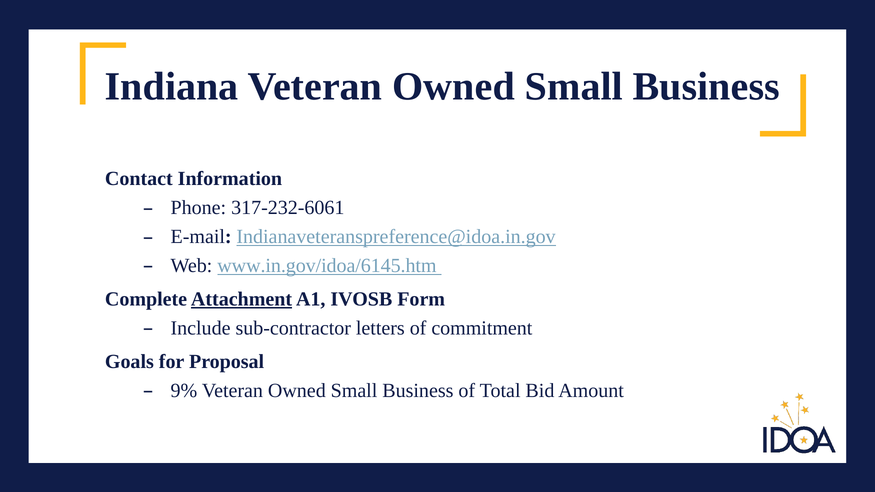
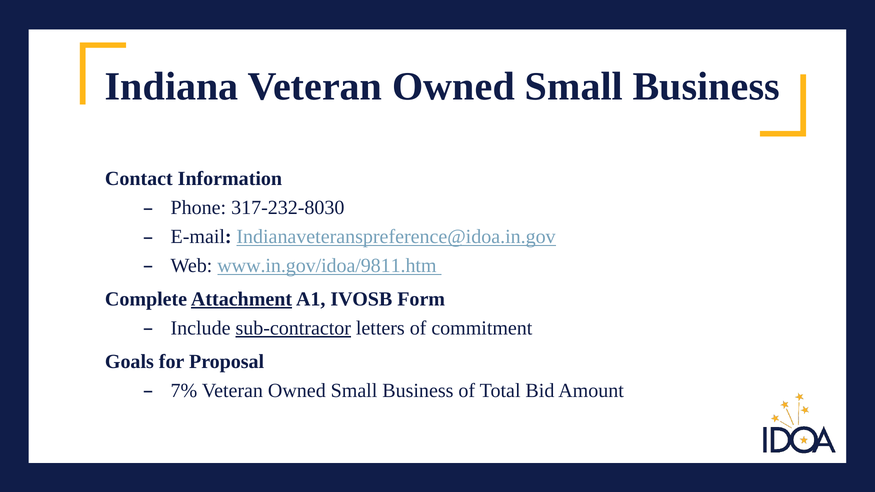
317-232-6061: 317-232-6061 -> 317-232-8030
www.in.gov/idoa/6145.htm: www.in.gov/idoa/6145.htm -> www.in.gov/idoa/9811.htm
sub-contractor underline: none -> present
9%: 9% -> 7%
